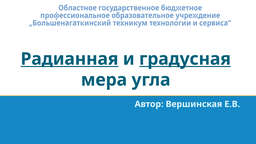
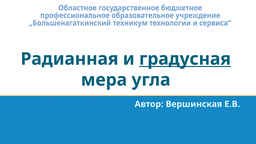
Радианная underline: present -> none
